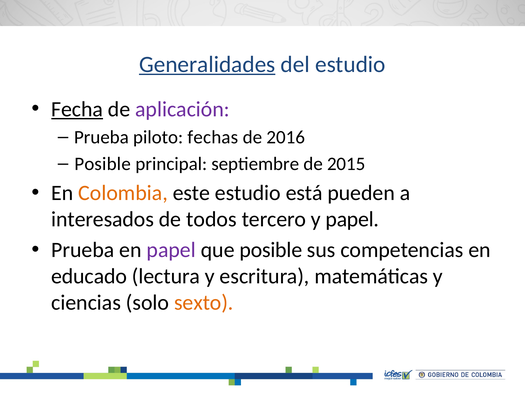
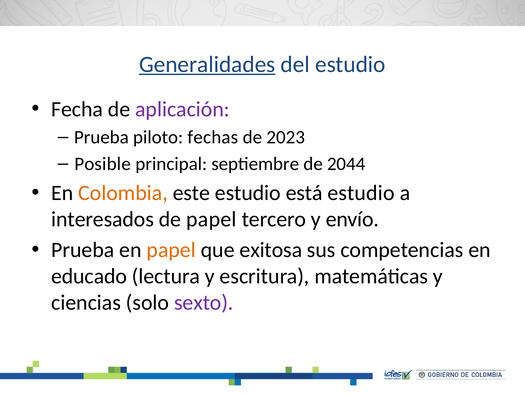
Fecha underline: present -> none
2016: 2016 -> 2023
2015: 2015 -> 2044
está pueden: pueden -> estudio
de todos: todos -> papel
y papel: papel -> envío
papel at (171, 250) colour: purple -> orange
que posible: posible -> exitosa
sexto colour: orange -> purple
